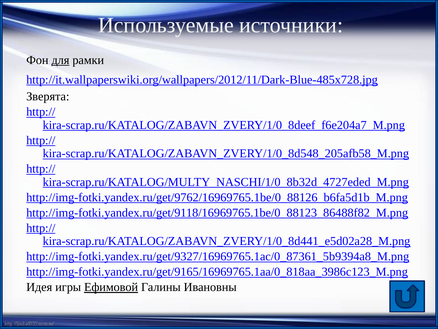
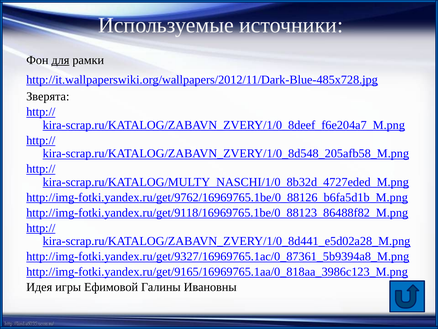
Ефимовой underline: present -> none
